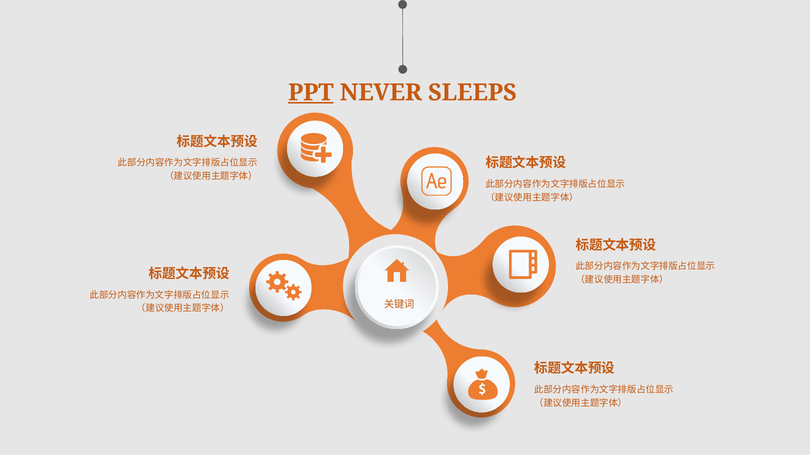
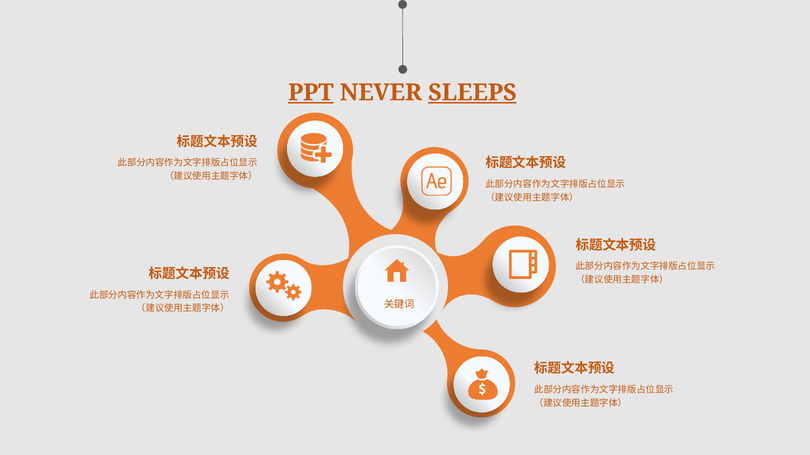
SLEEPS underline: none -> present
